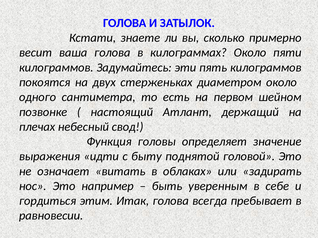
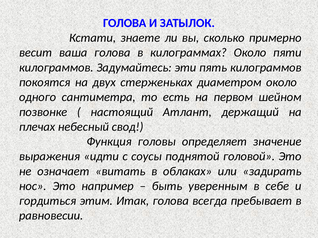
быту: быту -> соусы
